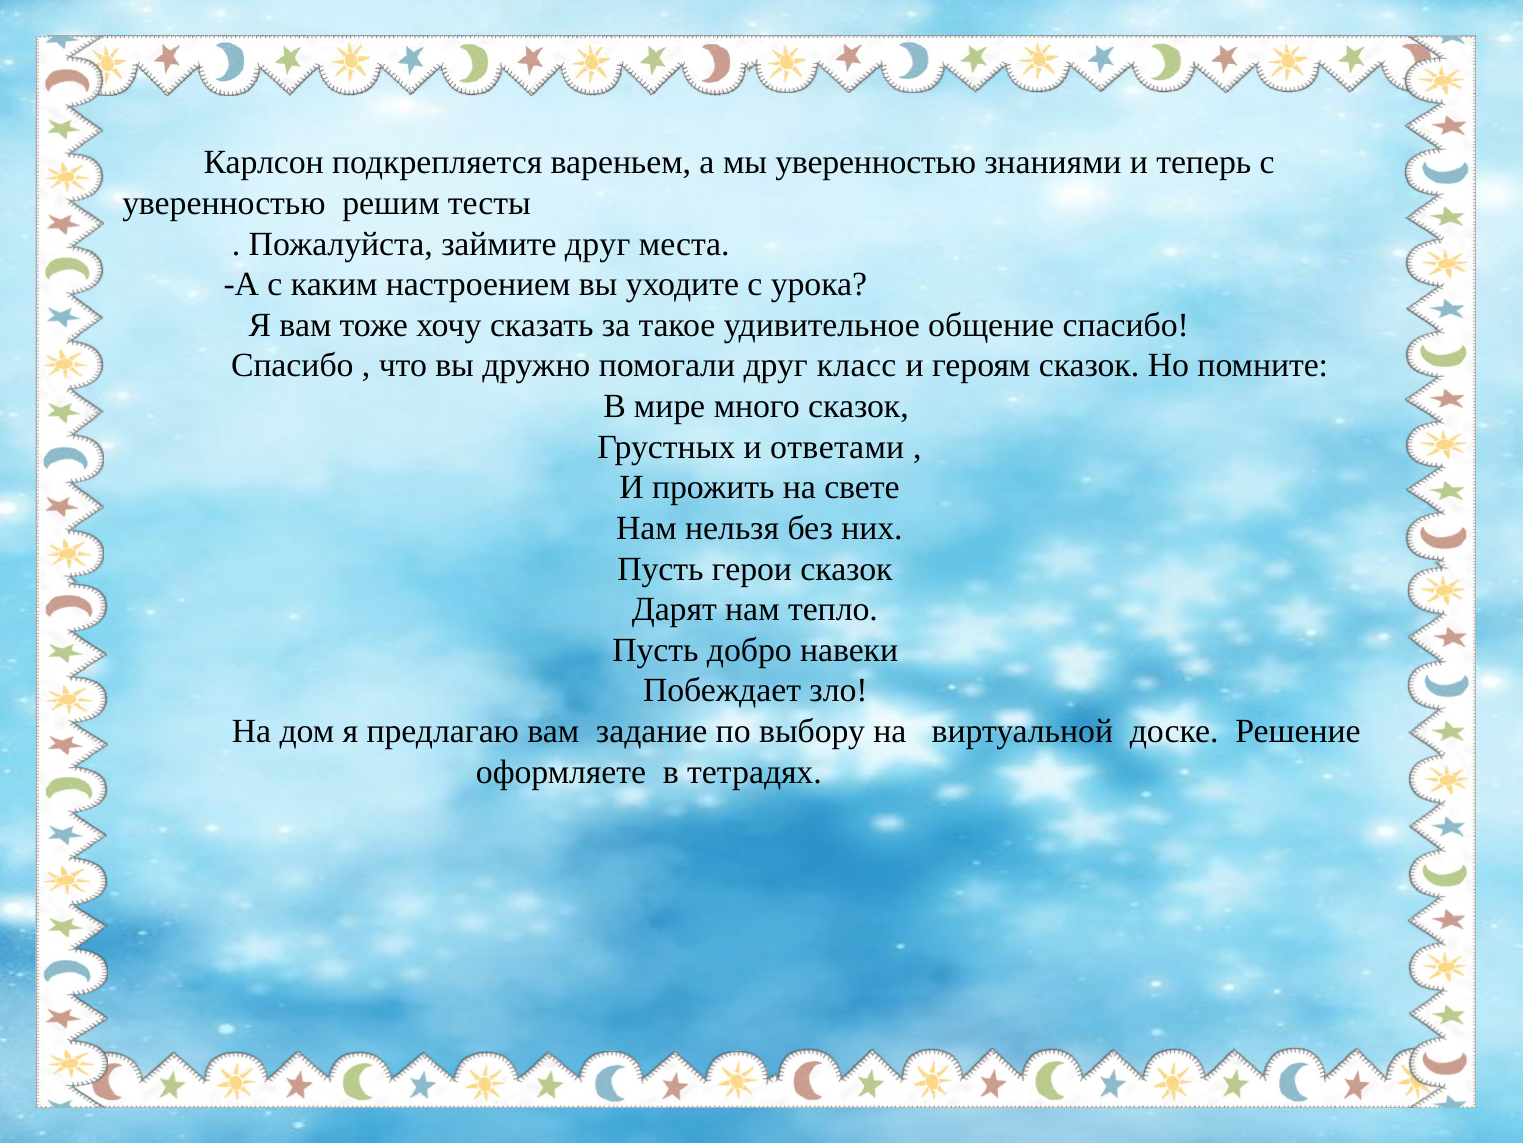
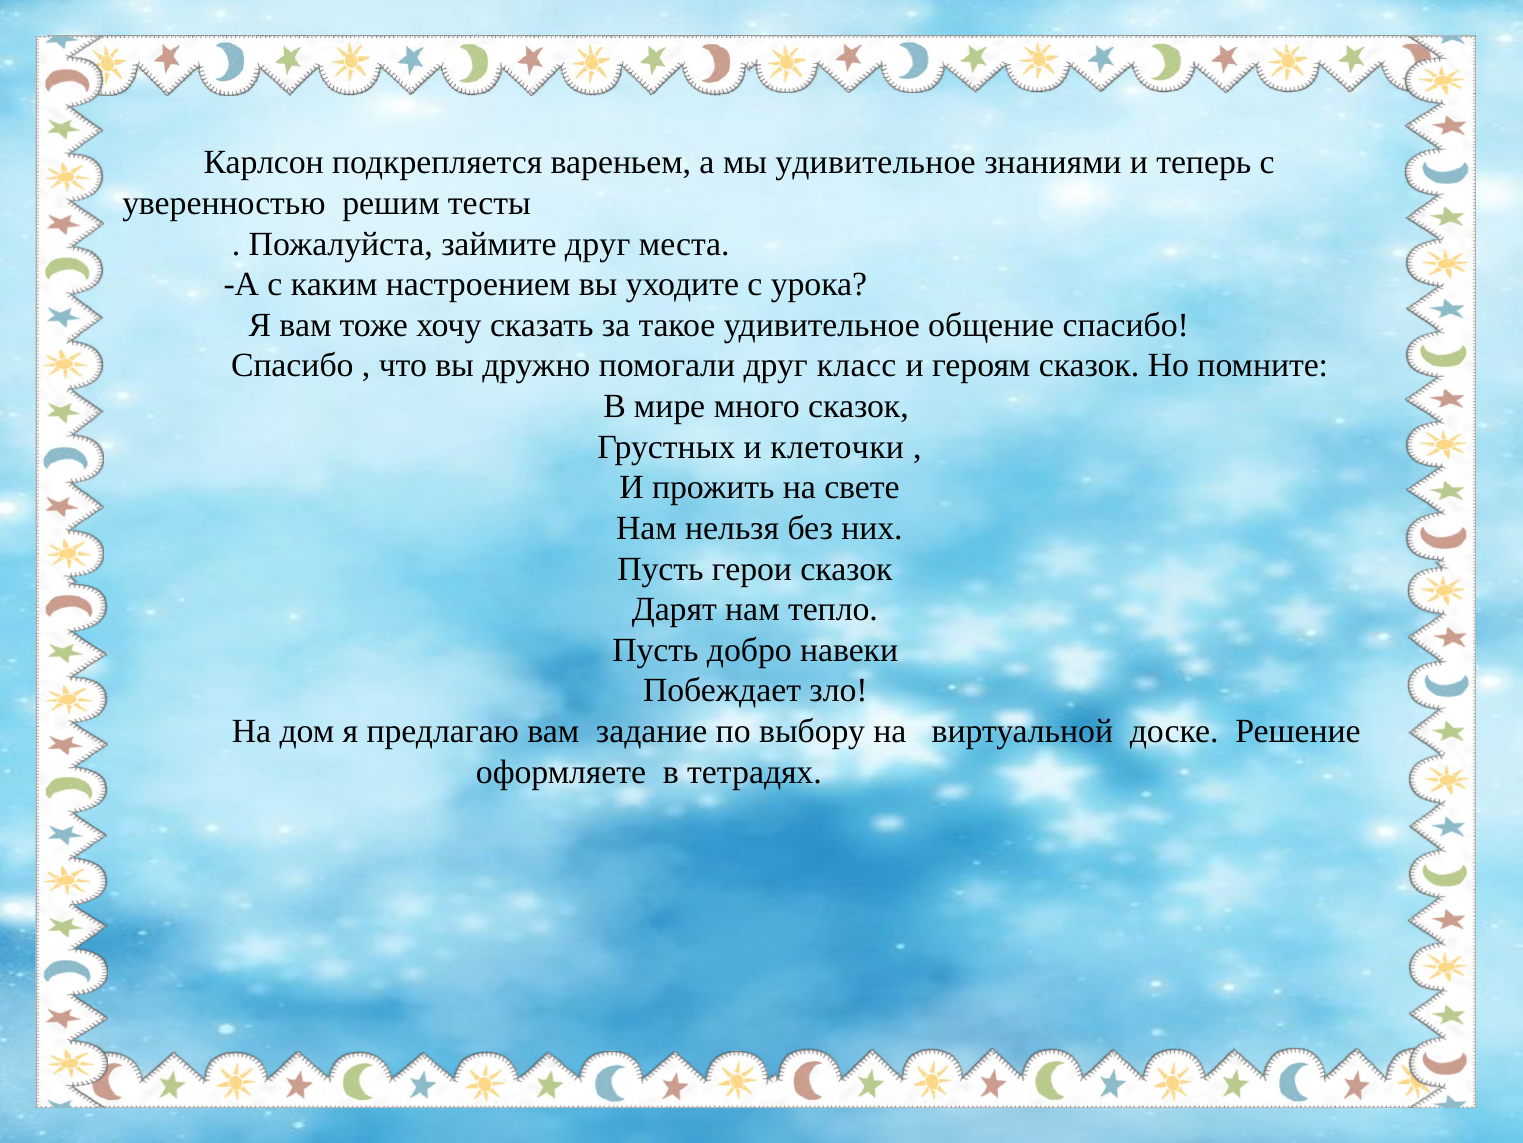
мы уверенностью: уверенностью -> удивительное
ответами: ответами -> клеточки
